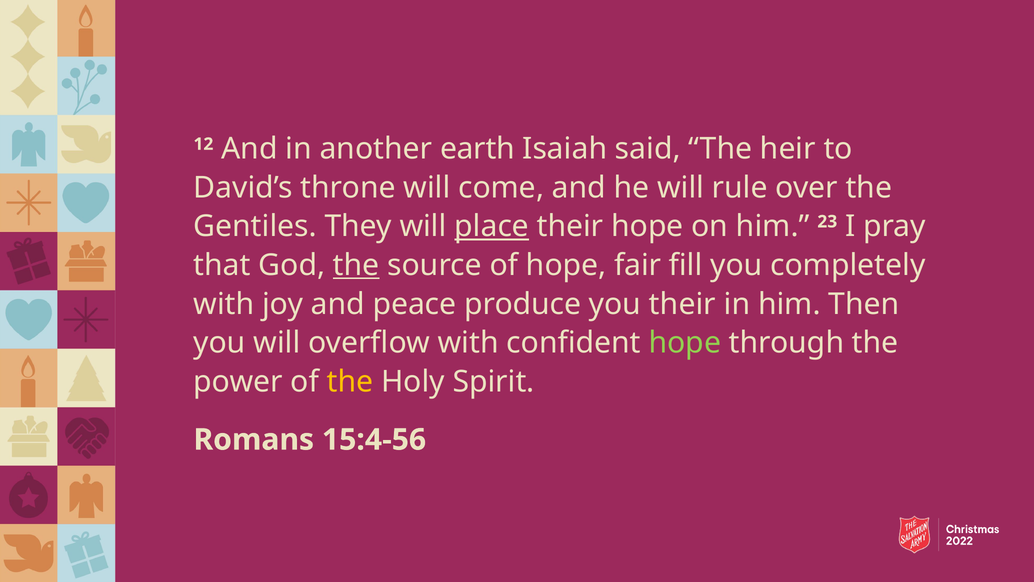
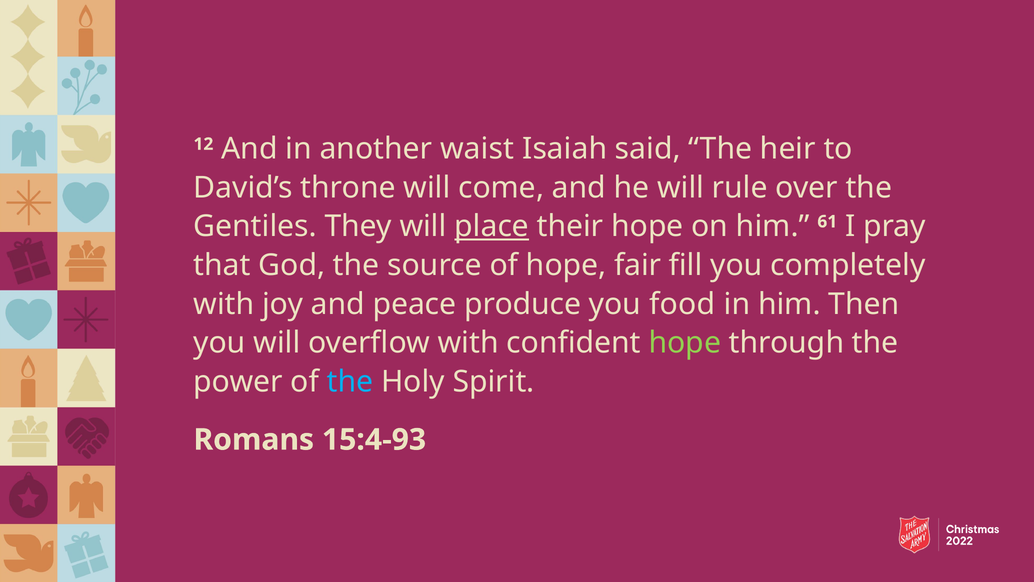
earth: earth -> waist
23: 23 -> 61
the at (356, 265) underline: present -> none
you their: their -> food
the at (350, 381) colour: yellow -> light blue
15:4-56: 15:4-56 -> 15:4-93
